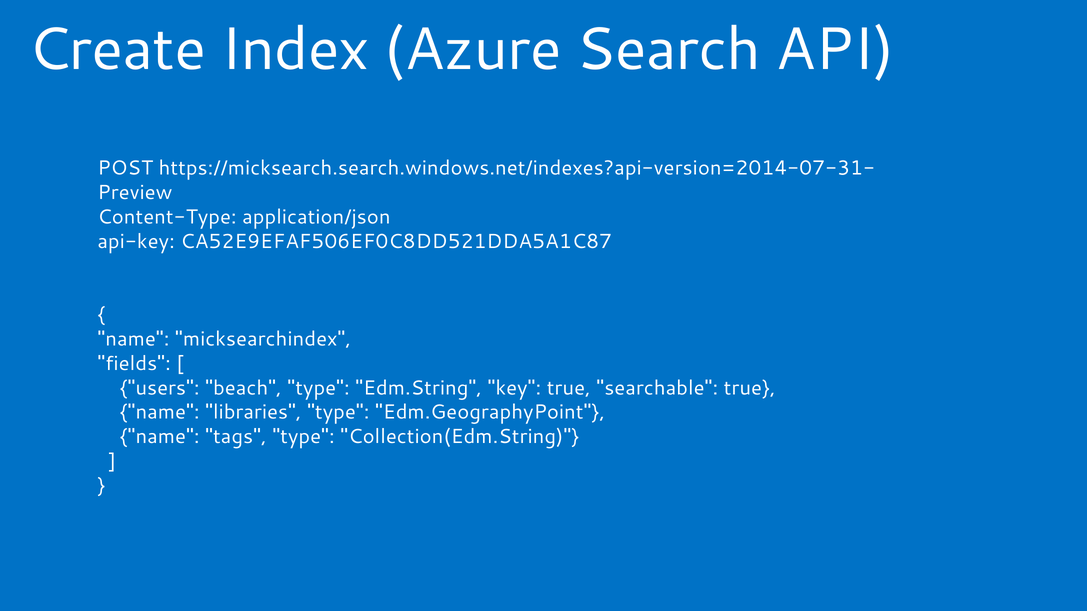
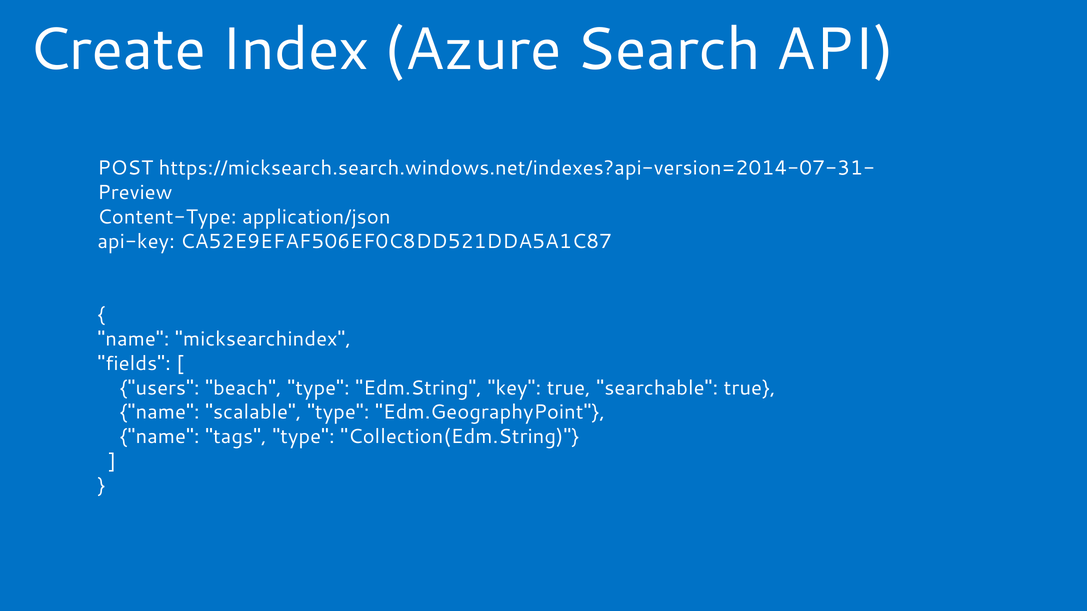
libraries: libraries -> scalable
